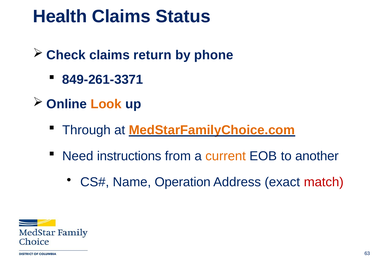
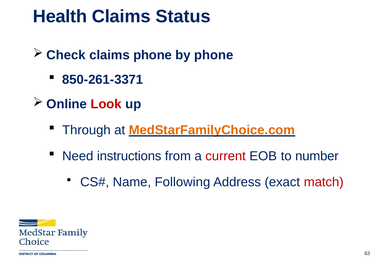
claims return: return -> phone
849-261-3371: 849-261-3371 -> 850-261-3371
Look colour: orange -> red
current colour: orange -> red
another: another -> number
Operation: Operation -> Following
